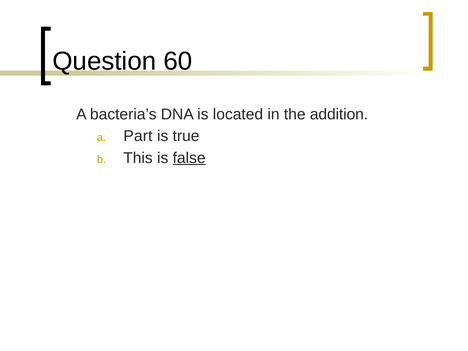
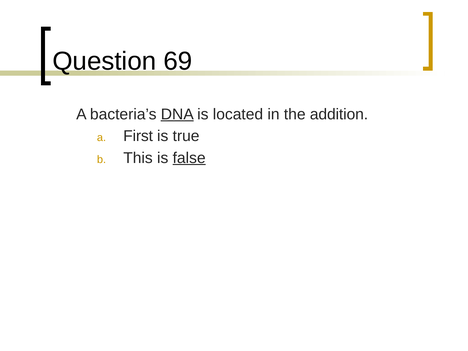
60: 60 -> 69
DNA underline: none -> present
Part: Part -> First
